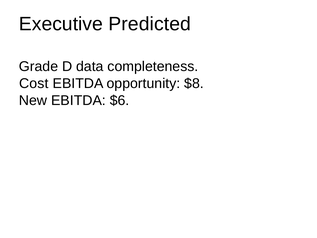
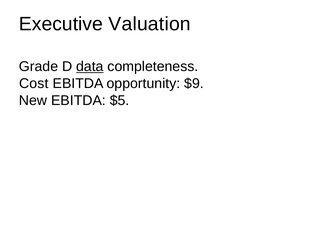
Predicted: Predicted -> Valuation
data underline: none -> present
$8: $8 -> $9
$6: $6 -> $5
